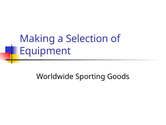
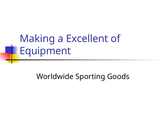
Selection: Selection -> Excellent
